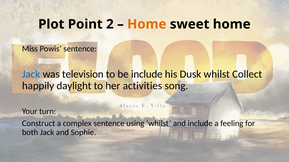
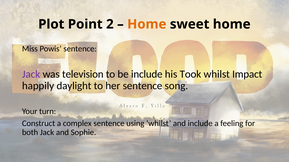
Jack at (31, 74) colour: blue -> purple
Dusk: Dusk -> Took
Collect: Collect -> Impact
her activities: activities -> sentence
